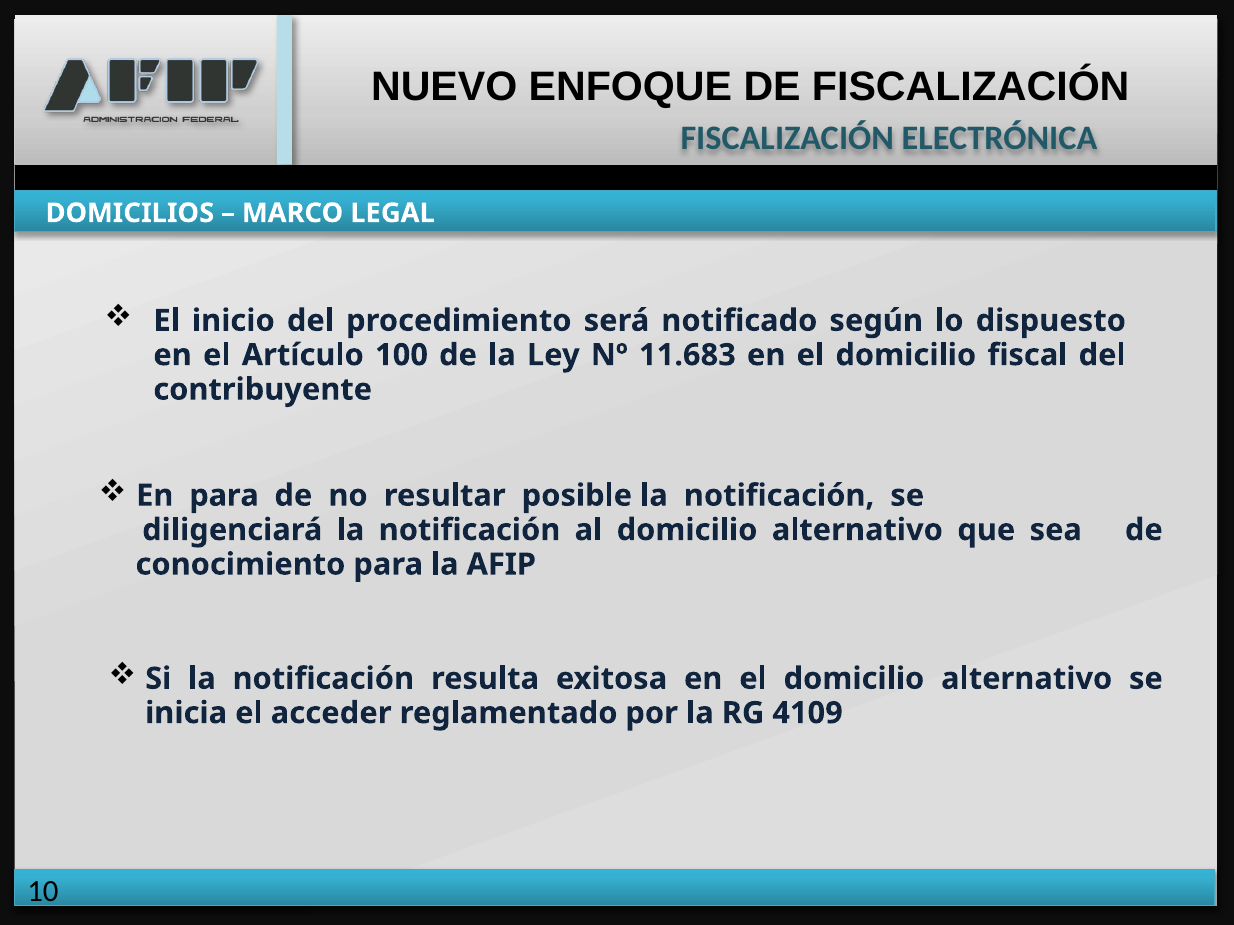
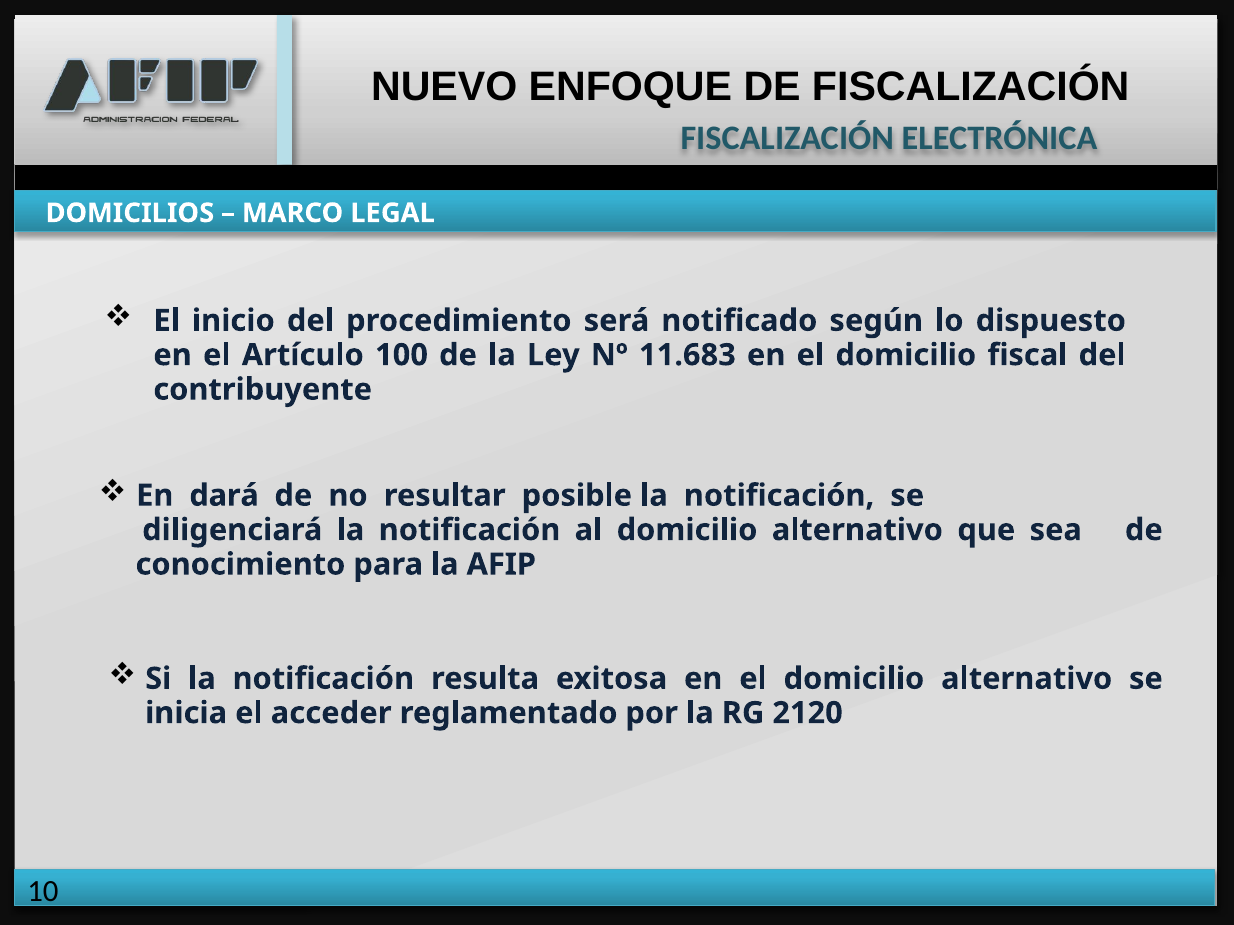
En para: para -> dará
4109: 4109 -> 2120
